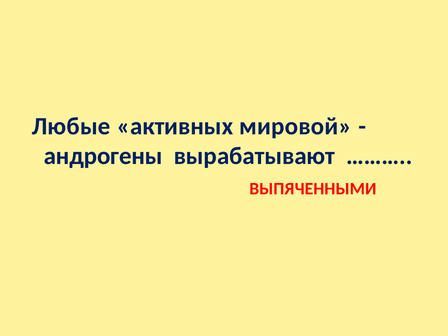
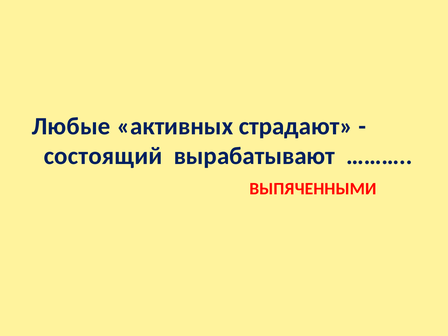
мировой: мировой -> страдают
андрогены: андрогены -> состоящий
